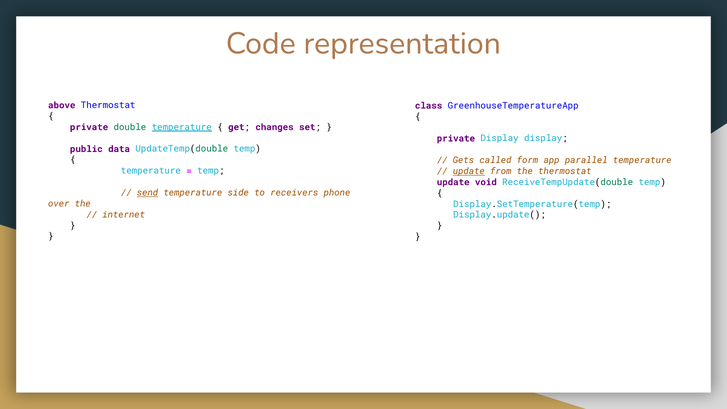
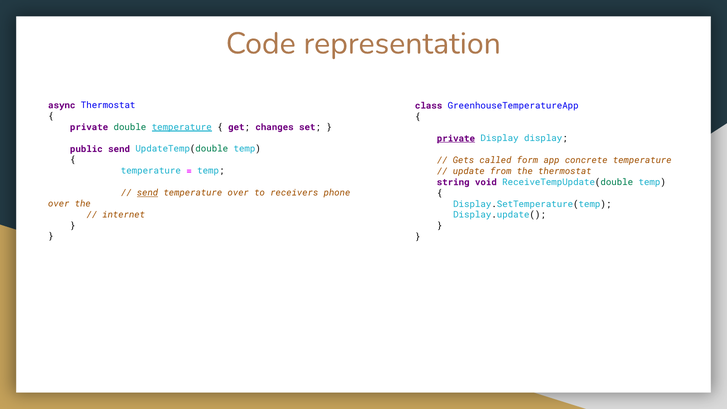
above: above -> async
private at (456, 138) underline: none -> present
public data: data -> send
parallel: parallel -> concrete
update at (469, 171) underline: present -> none
update at (453, 182): update -> string
temperature side: side -> over
